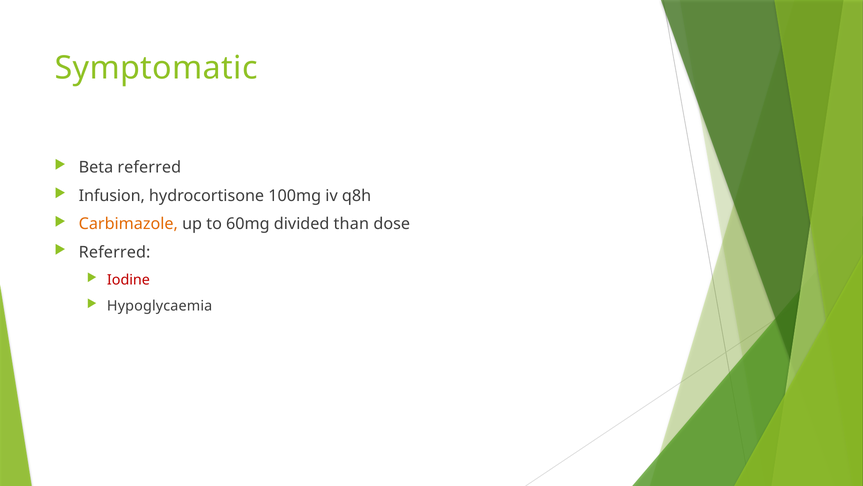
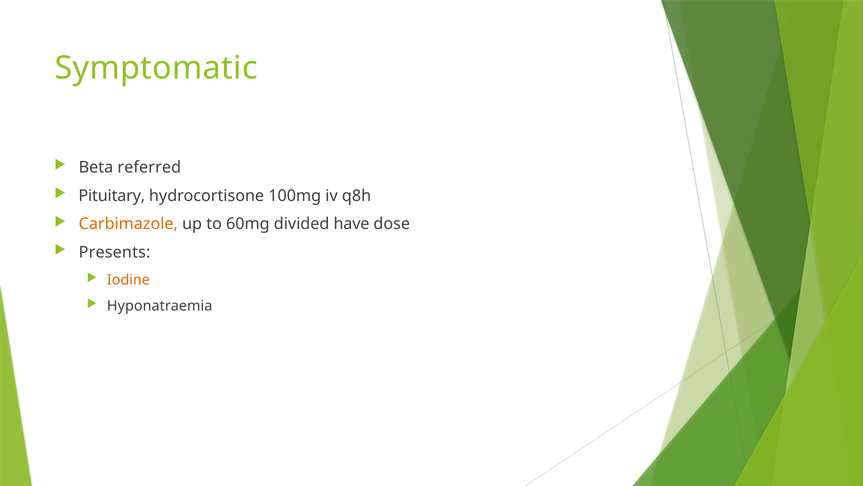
Infusion: Infusion -> Pituitary
than: than -> have
Referred at (115, 252): Referred -> Presents
Iodine colour: red -> orange
Hypoglycaemia: Hypoglycaemia -> Hyponatraemia
